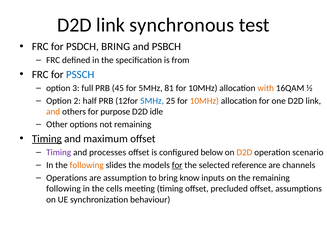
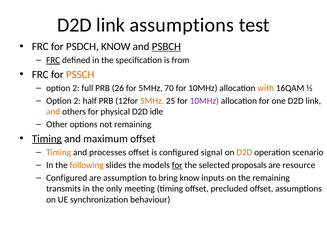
link synchronous: synchronous -> assumptions
PSDCH BRING: BRING -> KNOW
PSBCH underline: none -> present
FRC at (53, 60) underline: none -> present
PSSCH colour: blue -> orange
3 at (76, 88): 3 -> 2
45: 45 -> 26
81: 81 -> 70
5MHz at (152, 101) colour: blue -> orange
10MHz at (204, 101) colour: orange -> purple
purpose: purpose -> physical
Timing at (59, 153) colour: purple -> orange
below: below -> signal
reference: reference -> proposals
channels: channels -> resource
Operations at (67, 178): Operations -> Configured
following at (63, 189): following -> transmits
cells: cells -> only
